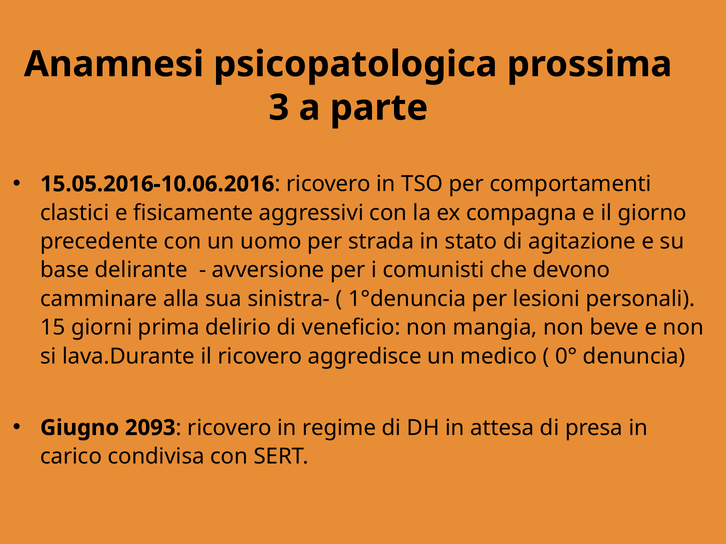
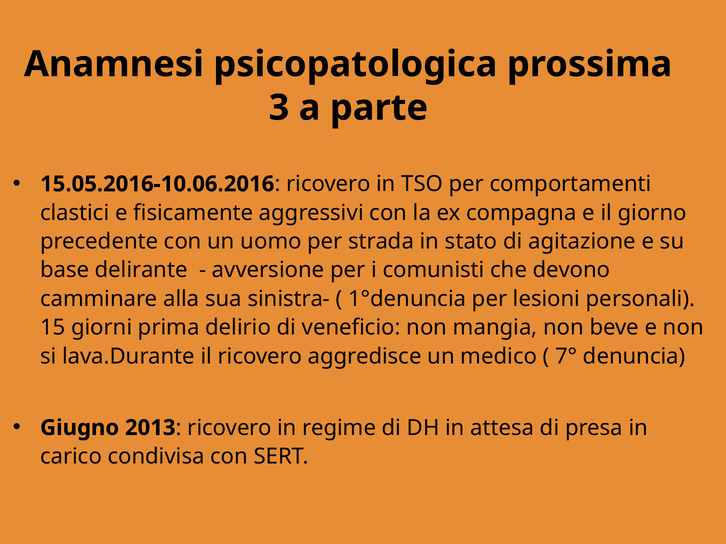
0°: 0° -> 7°
2093: 2093 -> 2013
